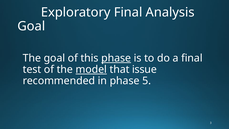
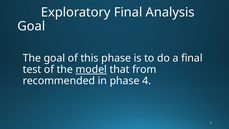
phase at (116, 58) underline: present -> none
issue: issue -> from
5: 5 -> 4
